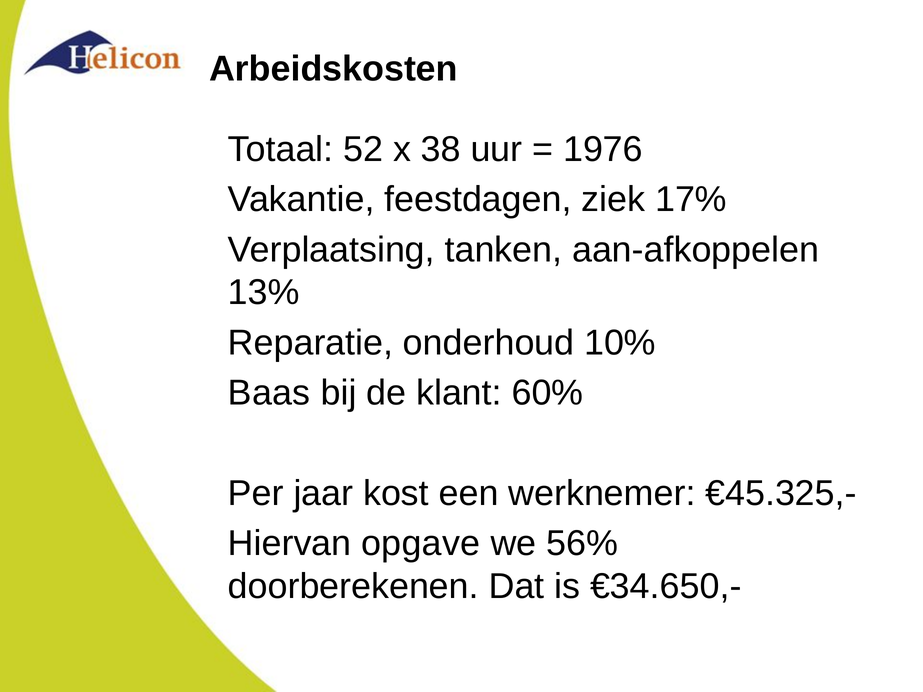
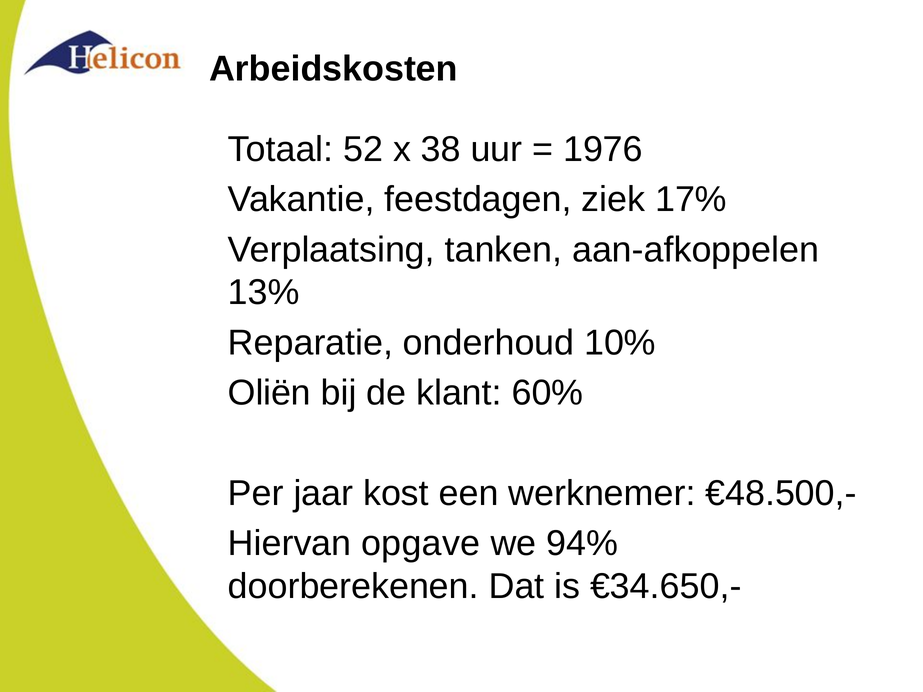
Baas: Baas -> Oliën
€45.325,-: €45.325,- -> €48.500,-
56%: 56% -> 94%
